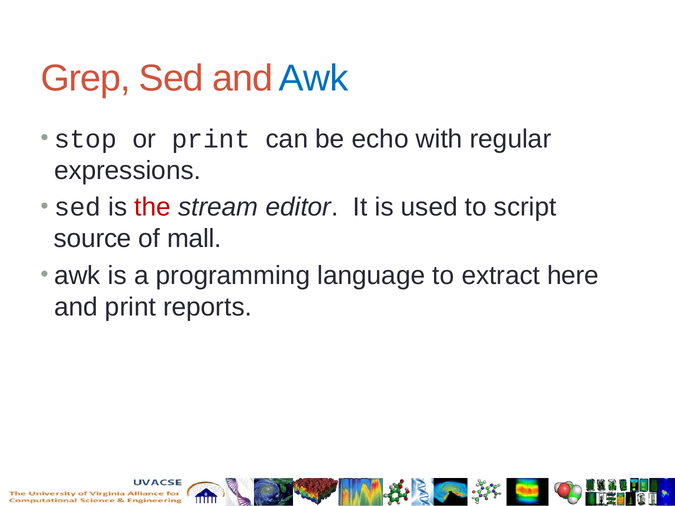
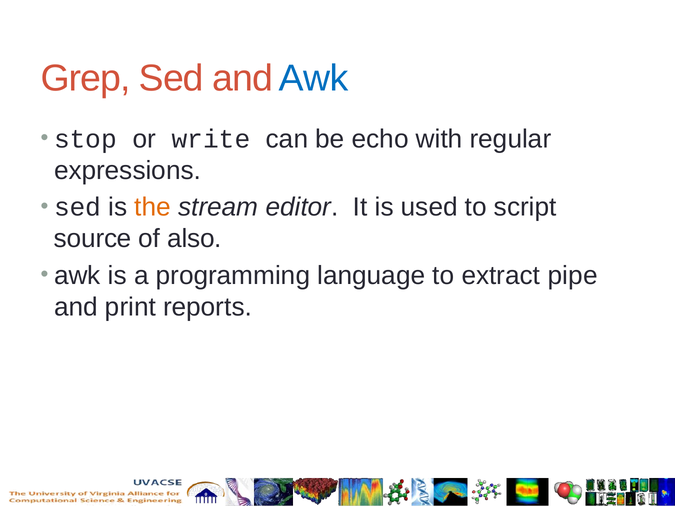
or print: print -> write
the colour: red -> orange
mall: mall -> also
here: here -> pipe
